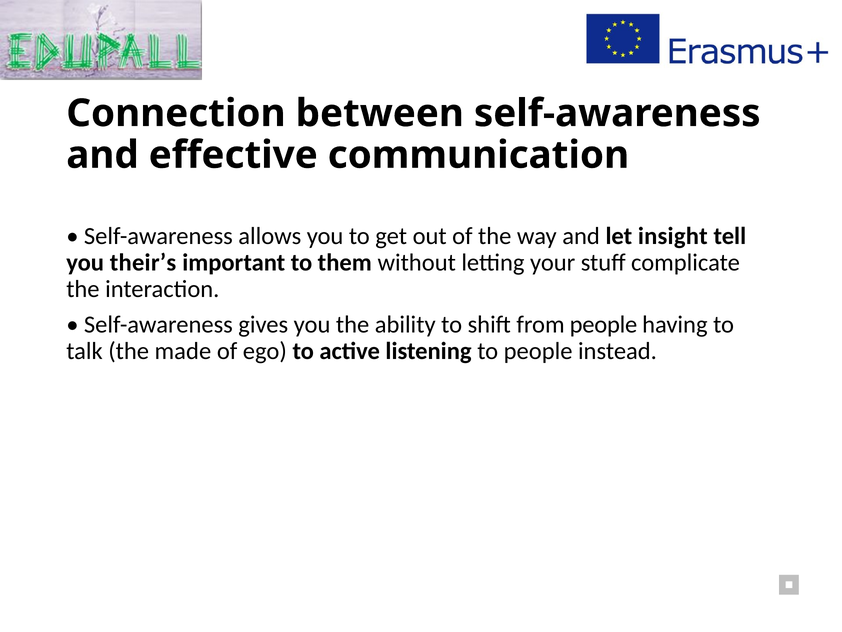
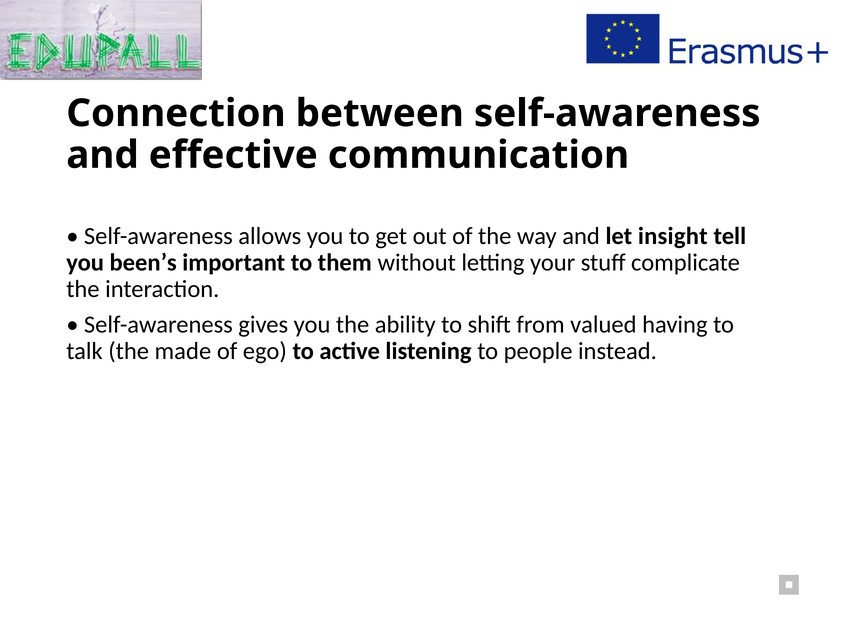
their’s: their’s -> been’s
from people: people -> valued
